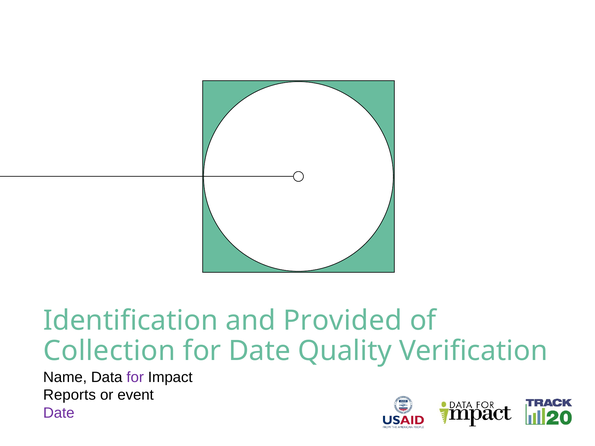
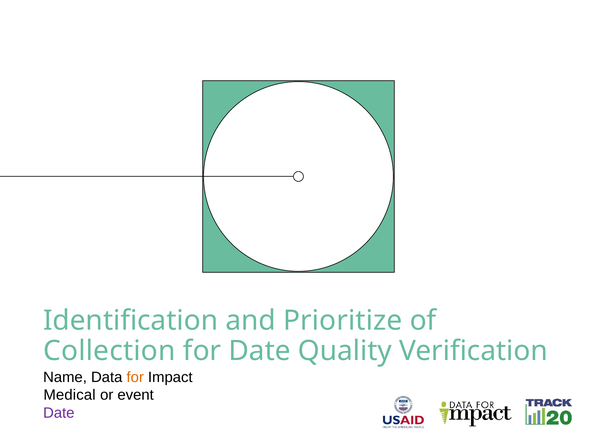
Provided: Provided -> Prioritize
for at (135, 377) colour: purple -> orange
Reports: Reports -> Medical
